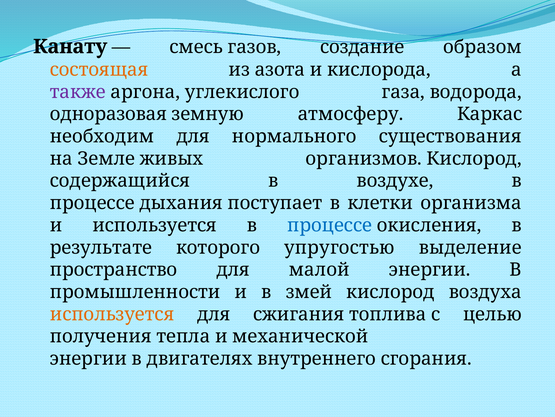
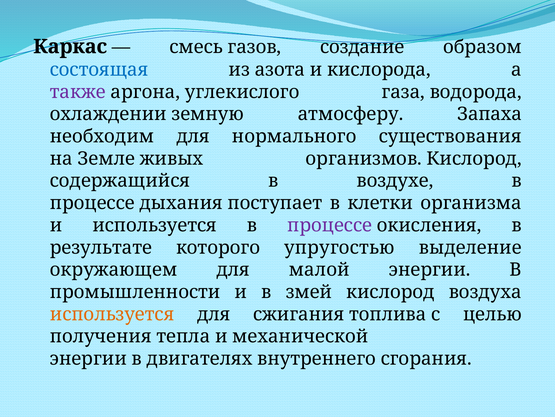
Канату: Канату -> Каркас
состоящая colour: orange -> blue
одноразовая: одноразовая -> охлаждении
Каркас: Каркас -> Запаха
процессе at (330, 225) colour: blue -> purple
пространство: пространство -> окружающем
